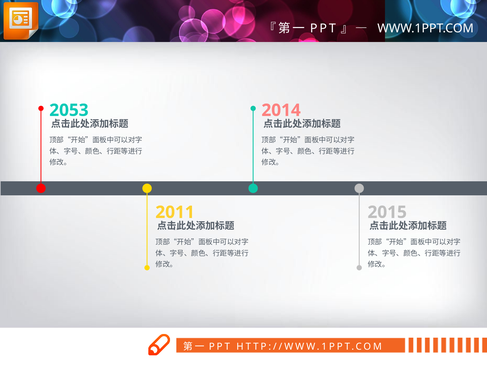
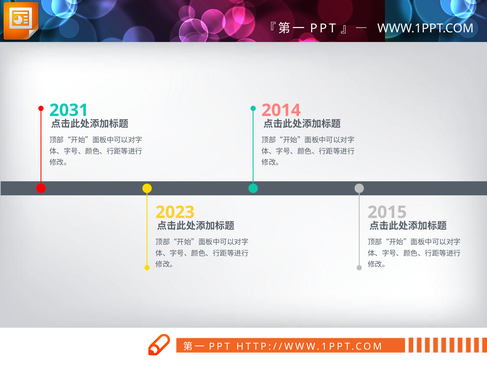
2053: 2053 -> 2031
2011: 2011 -> 2023
